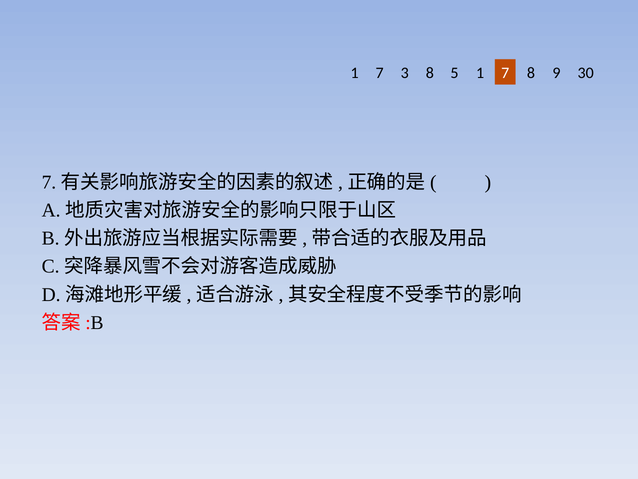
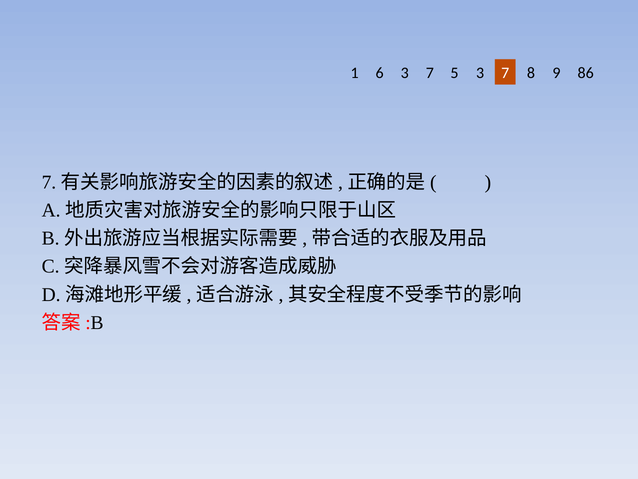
7 at (380, 73): 7 -> 6
8 at (430, 73): 8 -> 7
5 1: 1 -> 3
30: 30 -> 86
